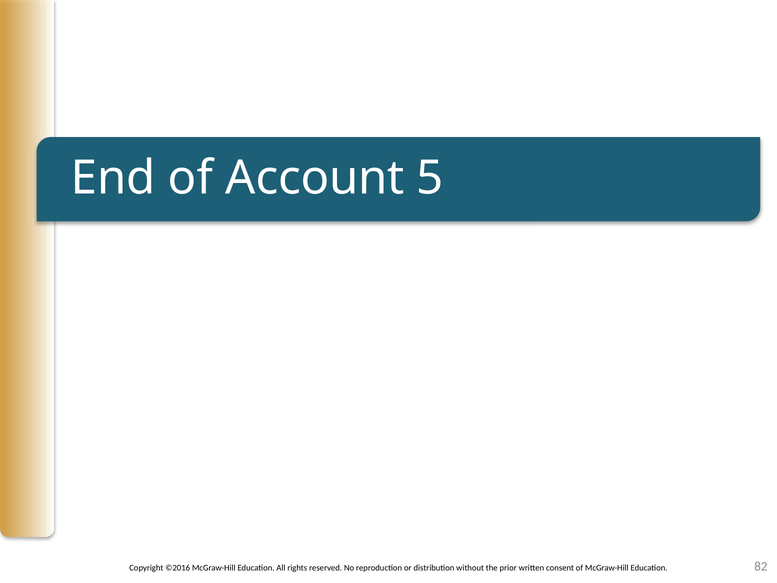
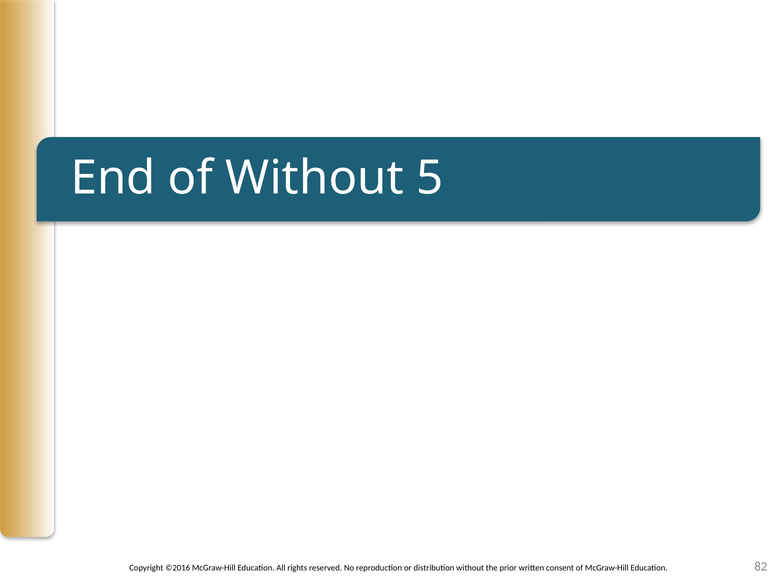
of Account: Account -> Without
